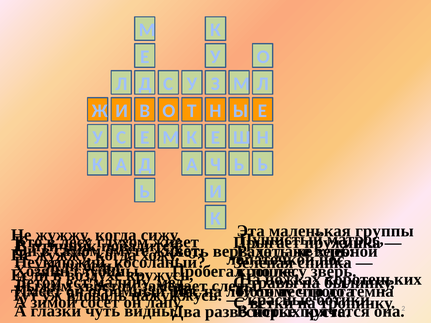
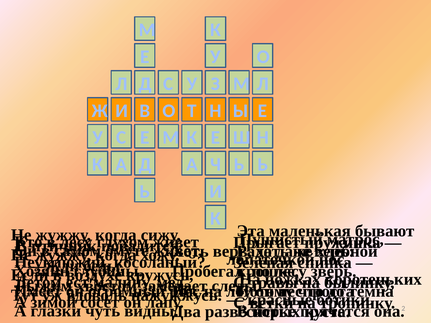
группы: группы -> бывают
